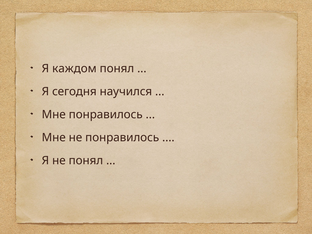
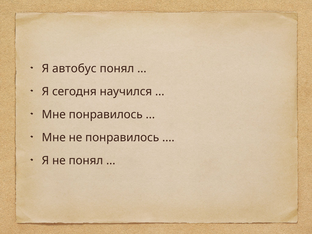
каждом: каждом -> автобус
